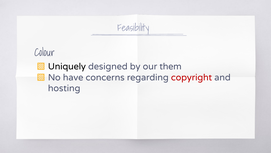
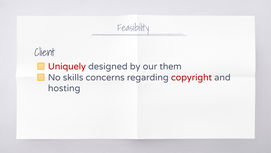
Colour: Colour -> Client
Uniquely colour: black -> red
have: have -> skills
